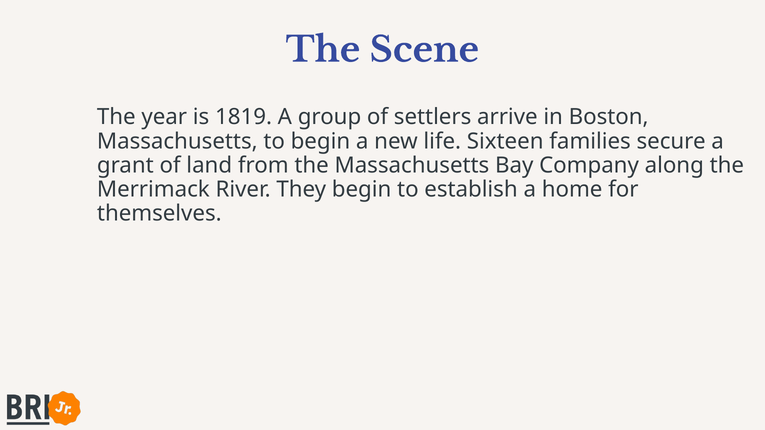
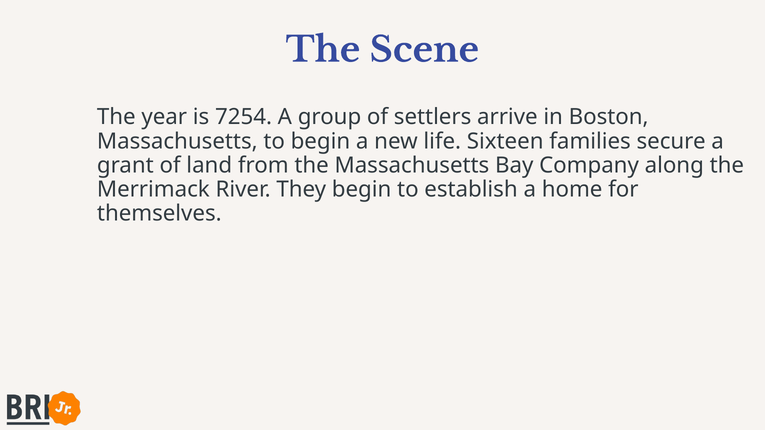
1819: 1819 -> 7254
